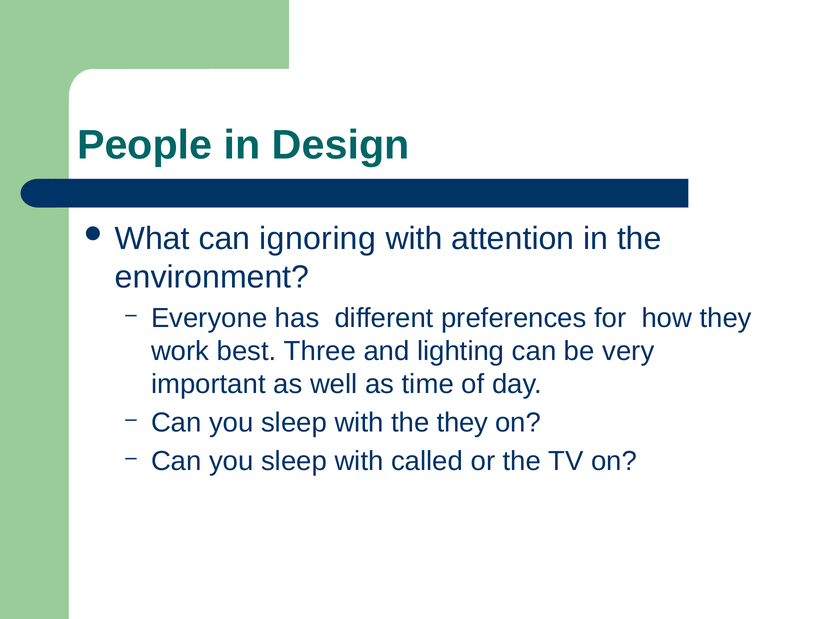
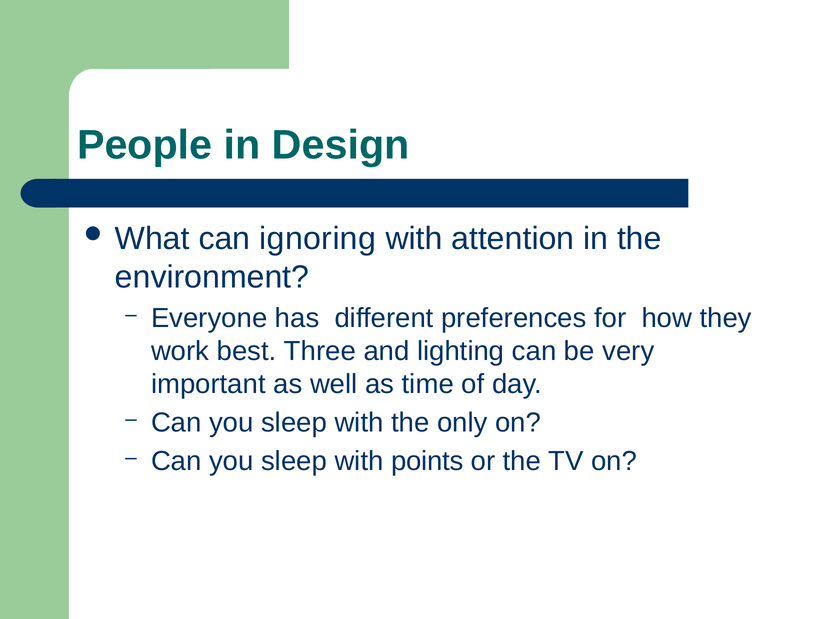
the they: they -> only
called: called -> points
